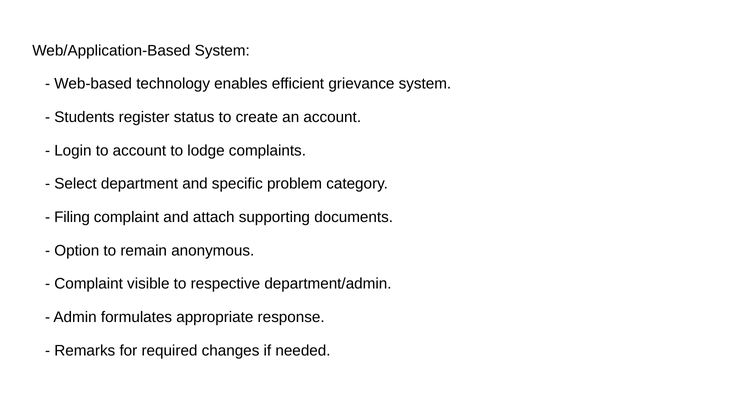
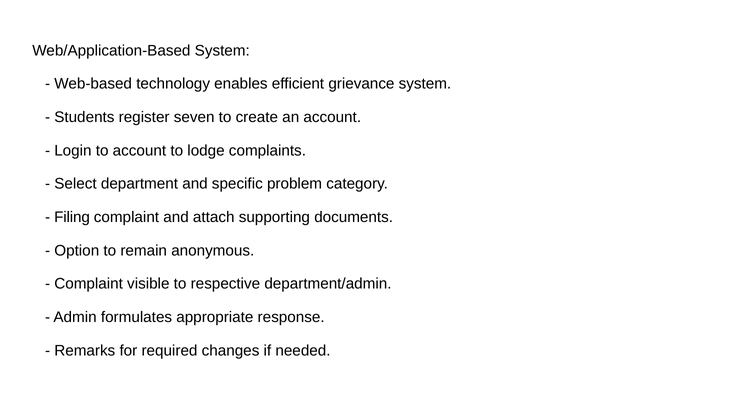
status: status -> seven
